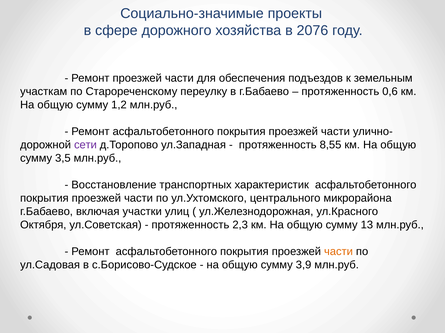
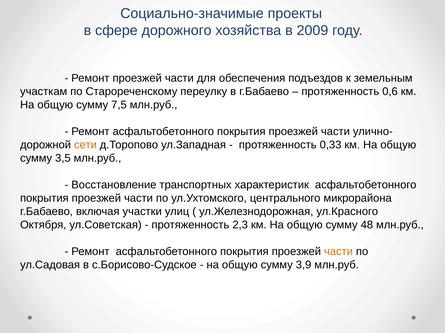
2076: 2076 -> 2009
1,2: 1,2 -> 7,5
сети colour: purple -> orange
8,55: 8,55 -> 0,33
13: 13 -> 48
